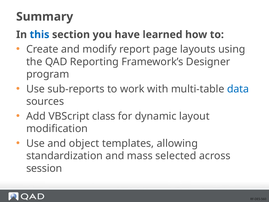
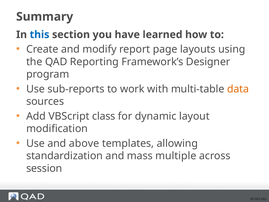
data colour: blue -> orange
object: object -> above
selected: selected -> multiple
